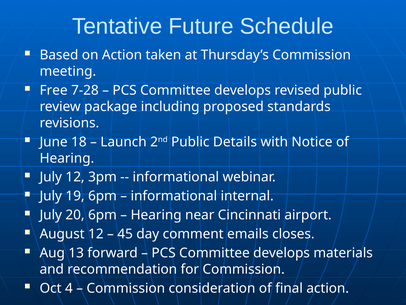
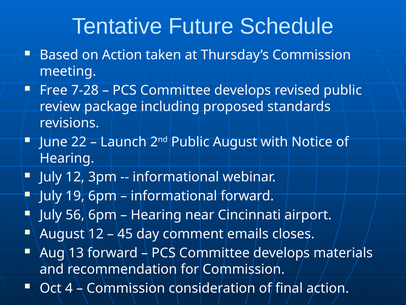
18: 18 -> 22
Public Details: Details -> August
informational internal: internal -> forward
20: 20 -> 56
